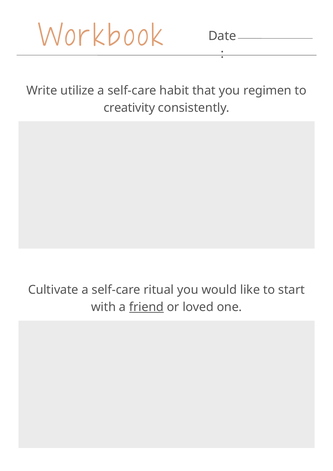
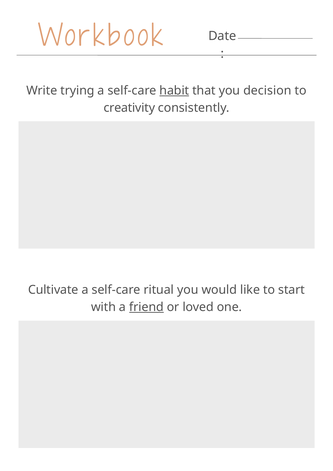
utilize: utilize -> trying
habit underline: none -> present
regimen: regimen -> decision
